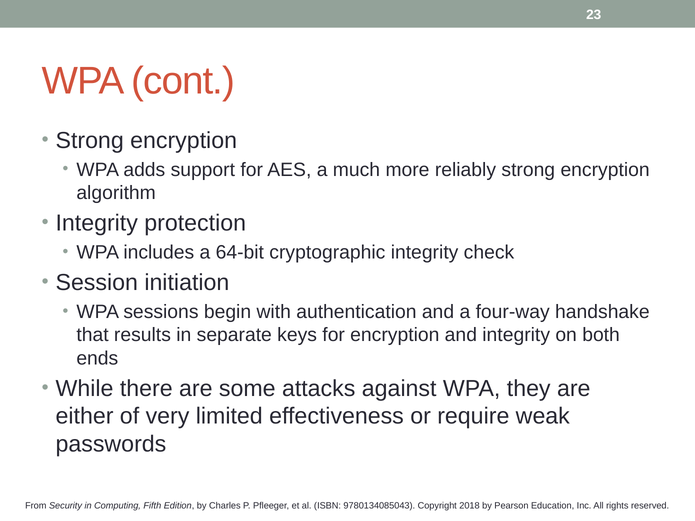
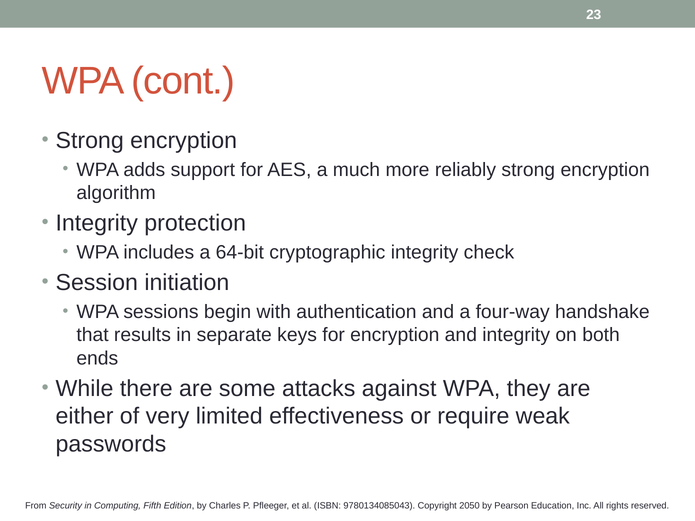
2018: 2018 -> 2050
